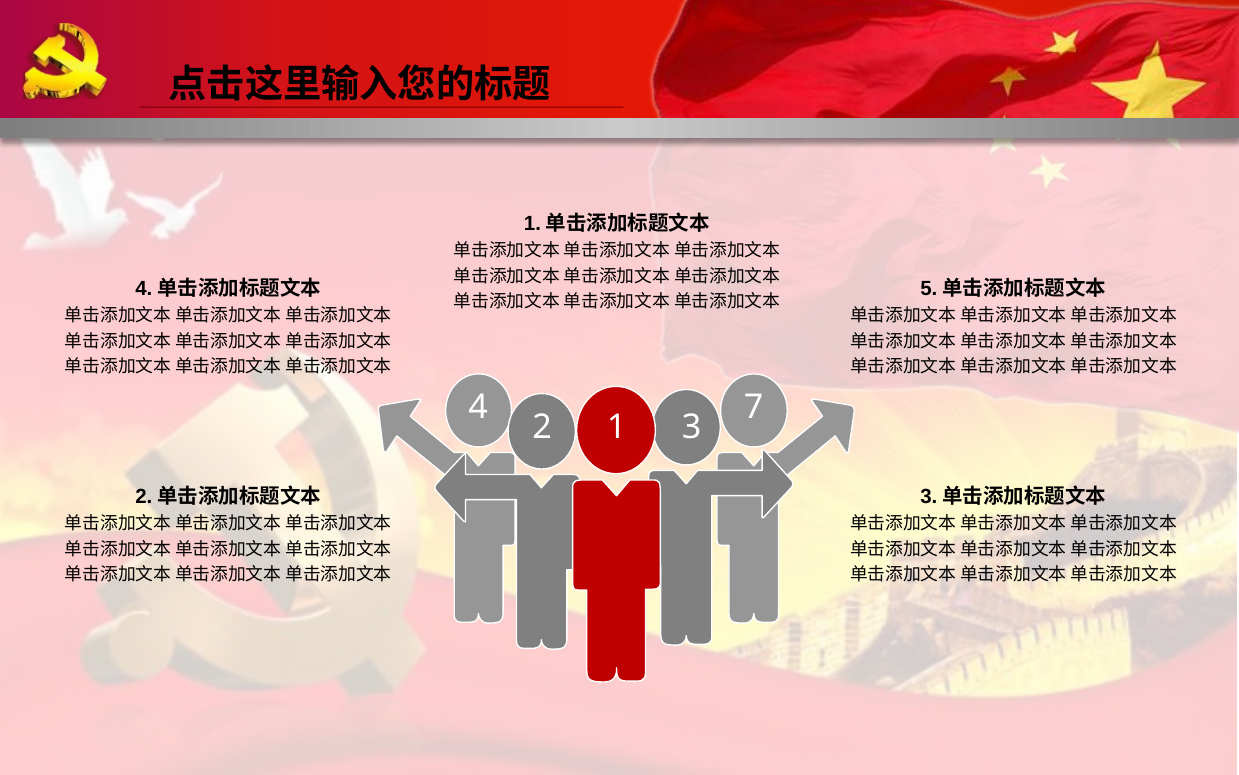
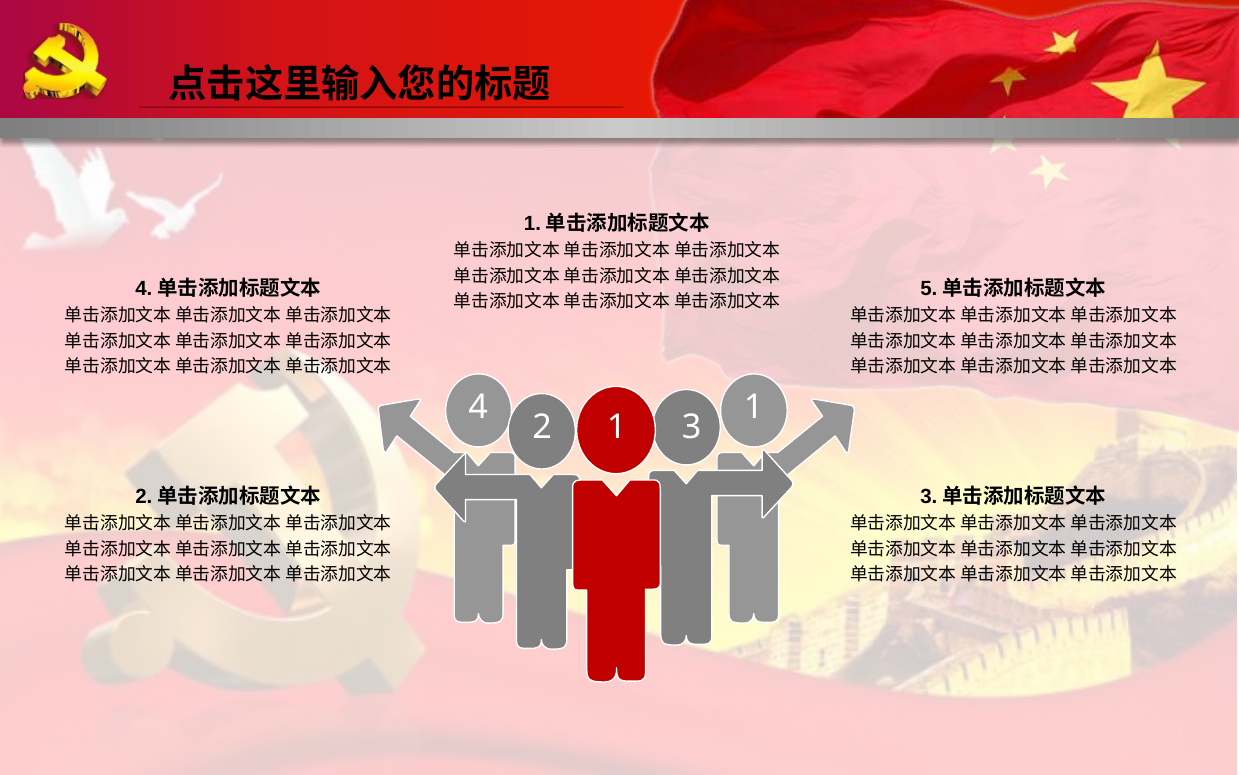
4 7: 7 -> 1
